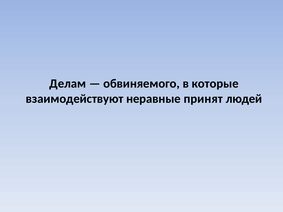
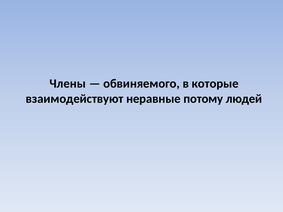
Делам: Делам -> Члены
принят: принят -> потому
